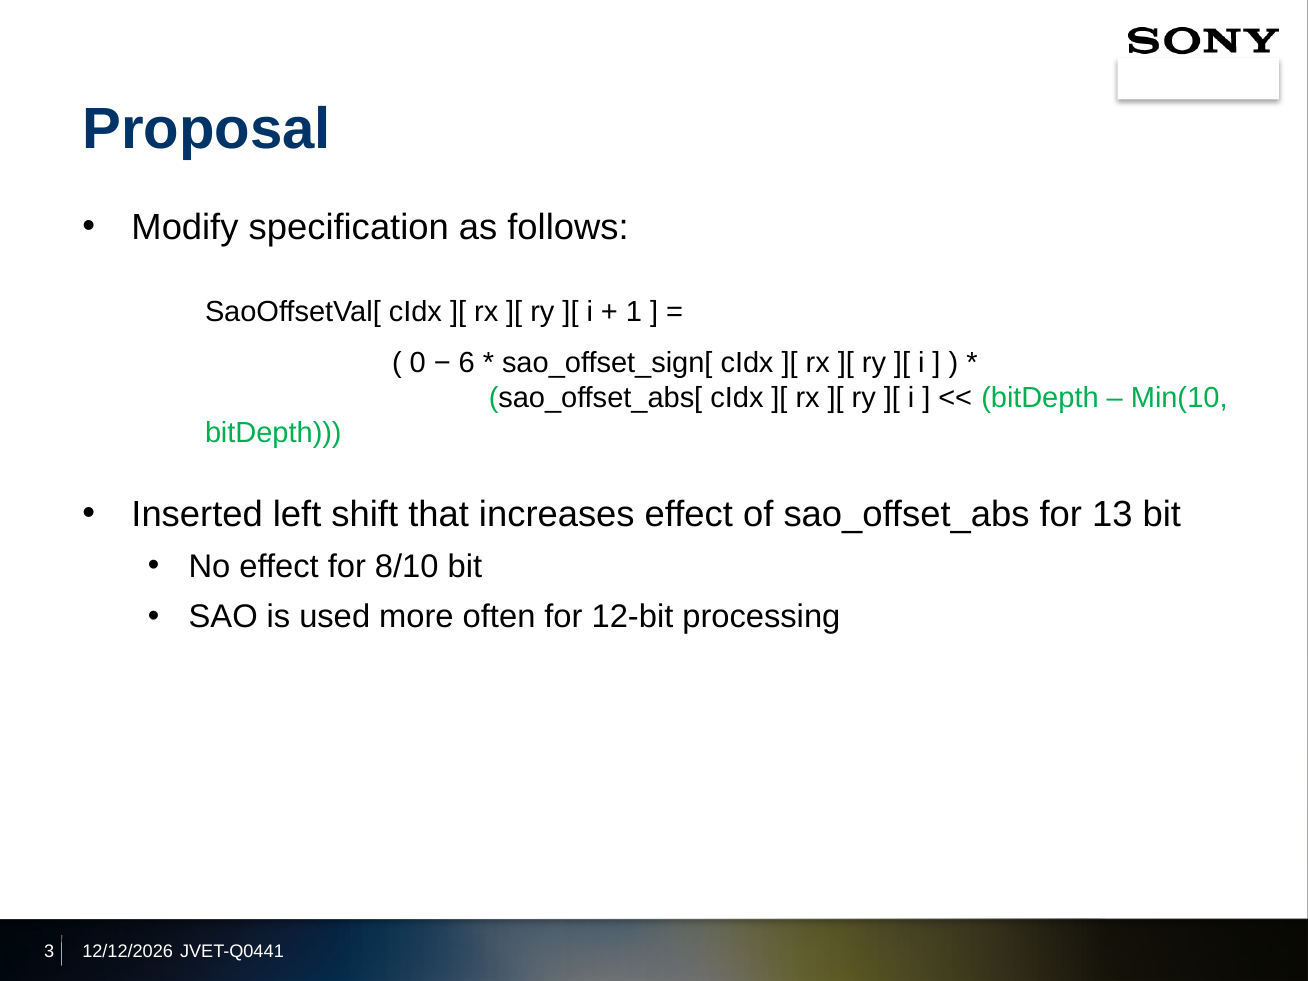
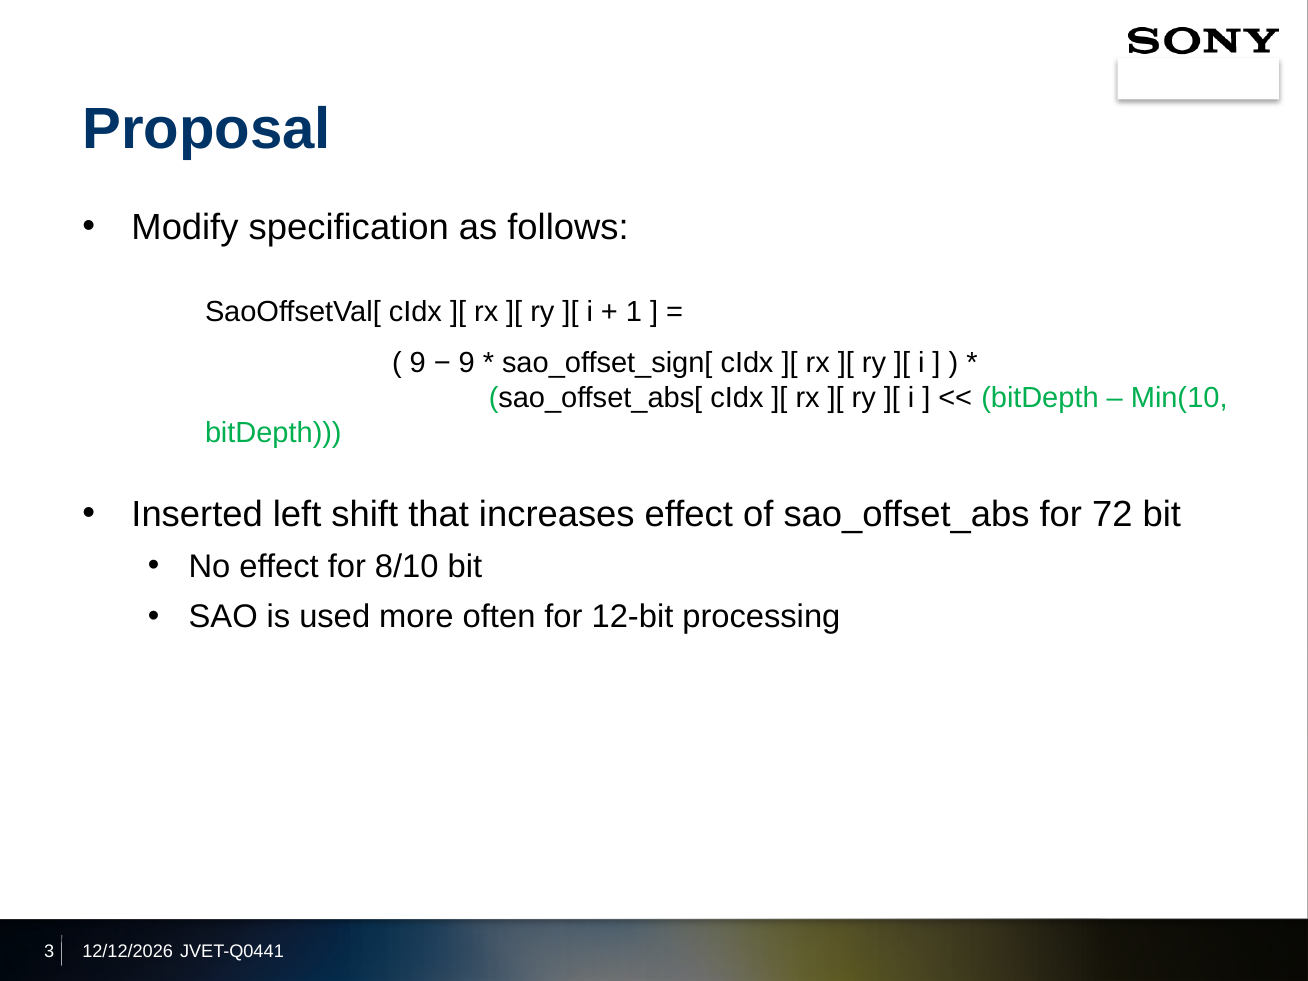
0 at (418, 363): 0 -> 9
6 at (467, 363): 6 -> 9
13: 13 -> 72
